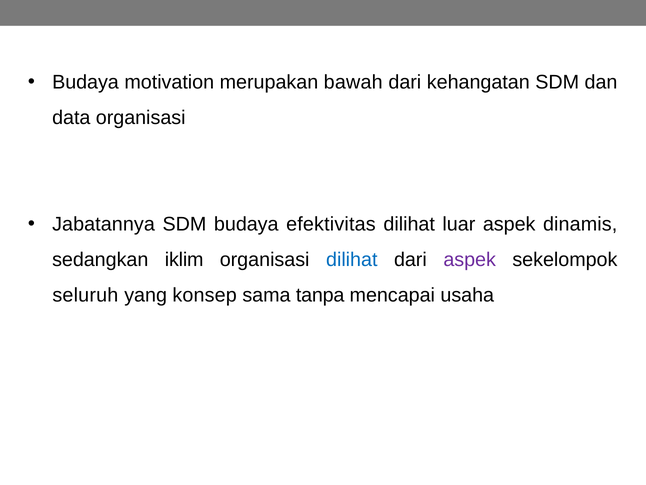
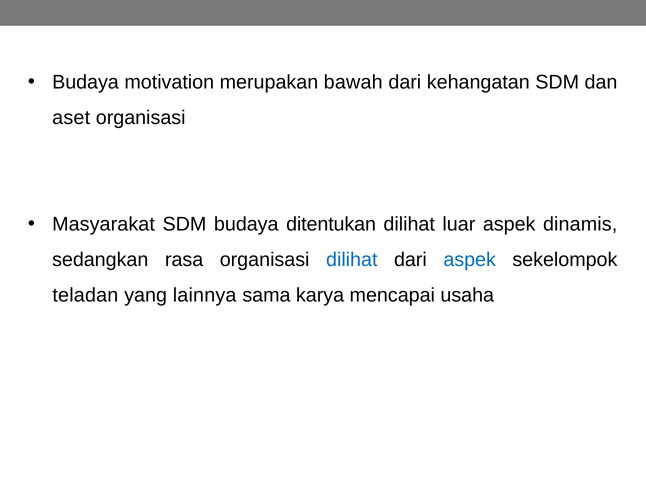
data: data -> aset
Jabatannya: Jabatannya -> Masyarakat
efektivitas: efektivitas -> ditentukan
iklim: iklim -> rasa
aspek at (470, 260) colour: purple -> blue
seluruh: seluruh -> teladan
konsep: konsep -> lainnya
tanpa: tanpa -> karya
